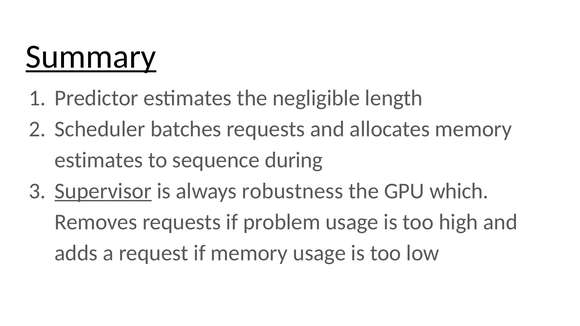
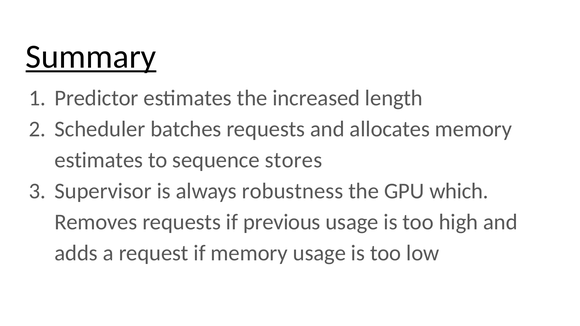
negligible: negligible -> increased
during: during -> stores
Supervisor underline: present -> none
problem: problem -> previous
